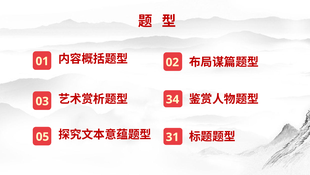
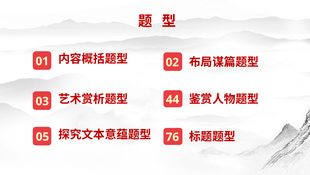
34: 34 -> 44
31: 31 -> 76
